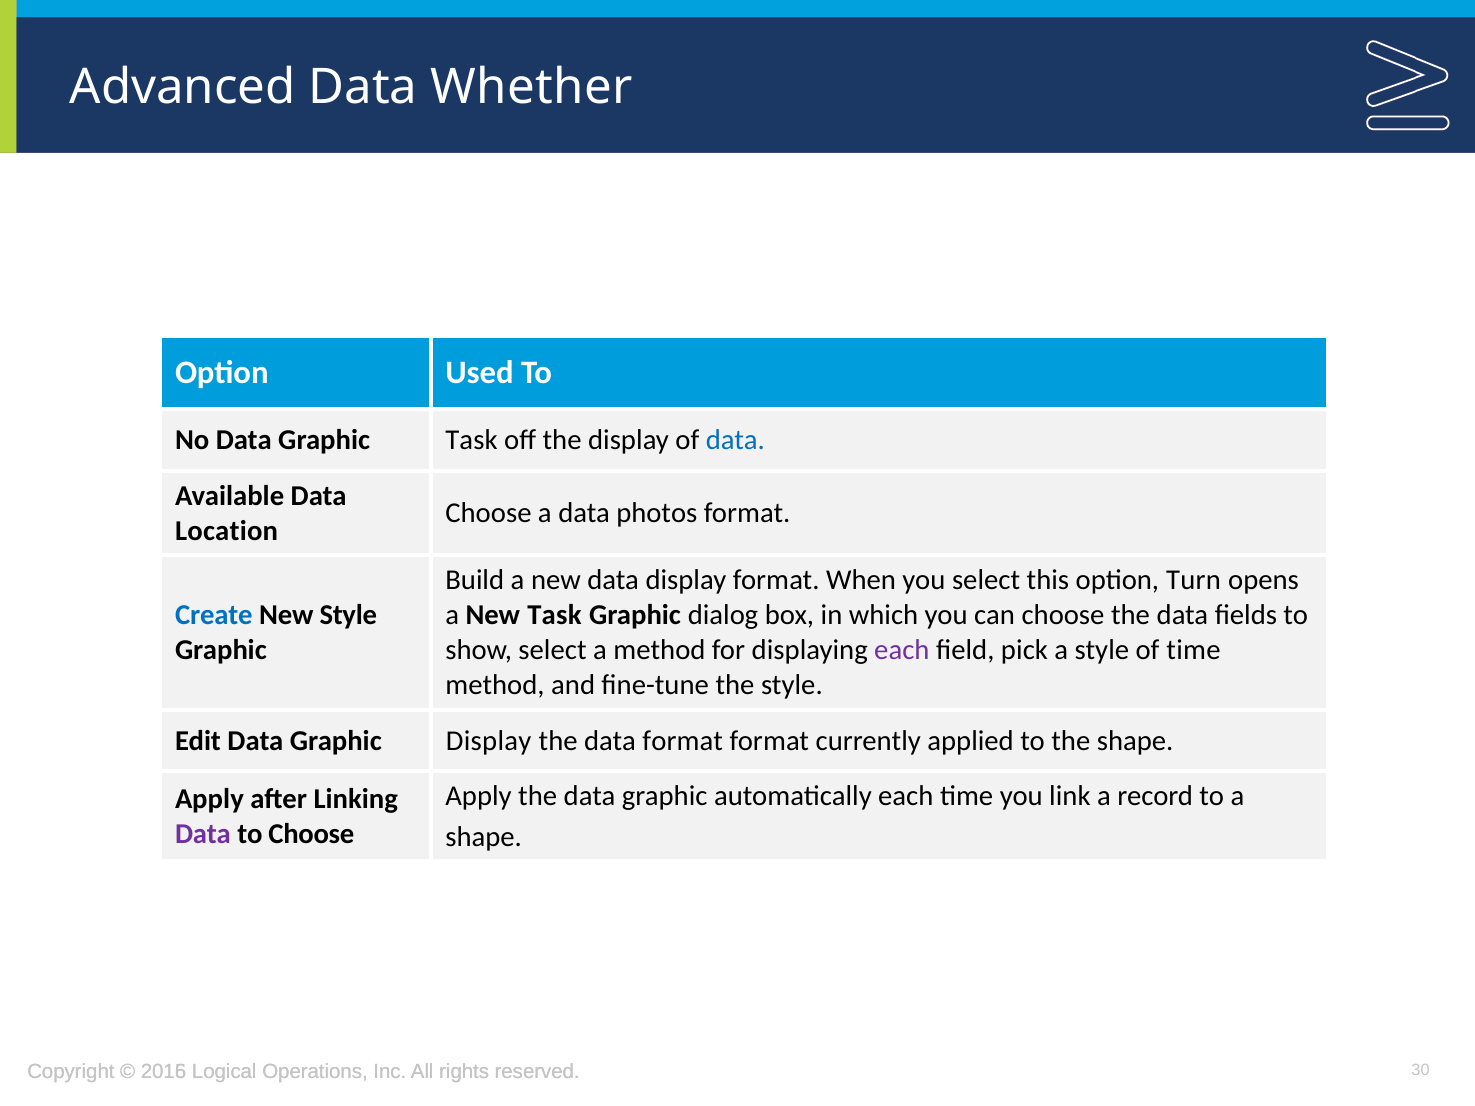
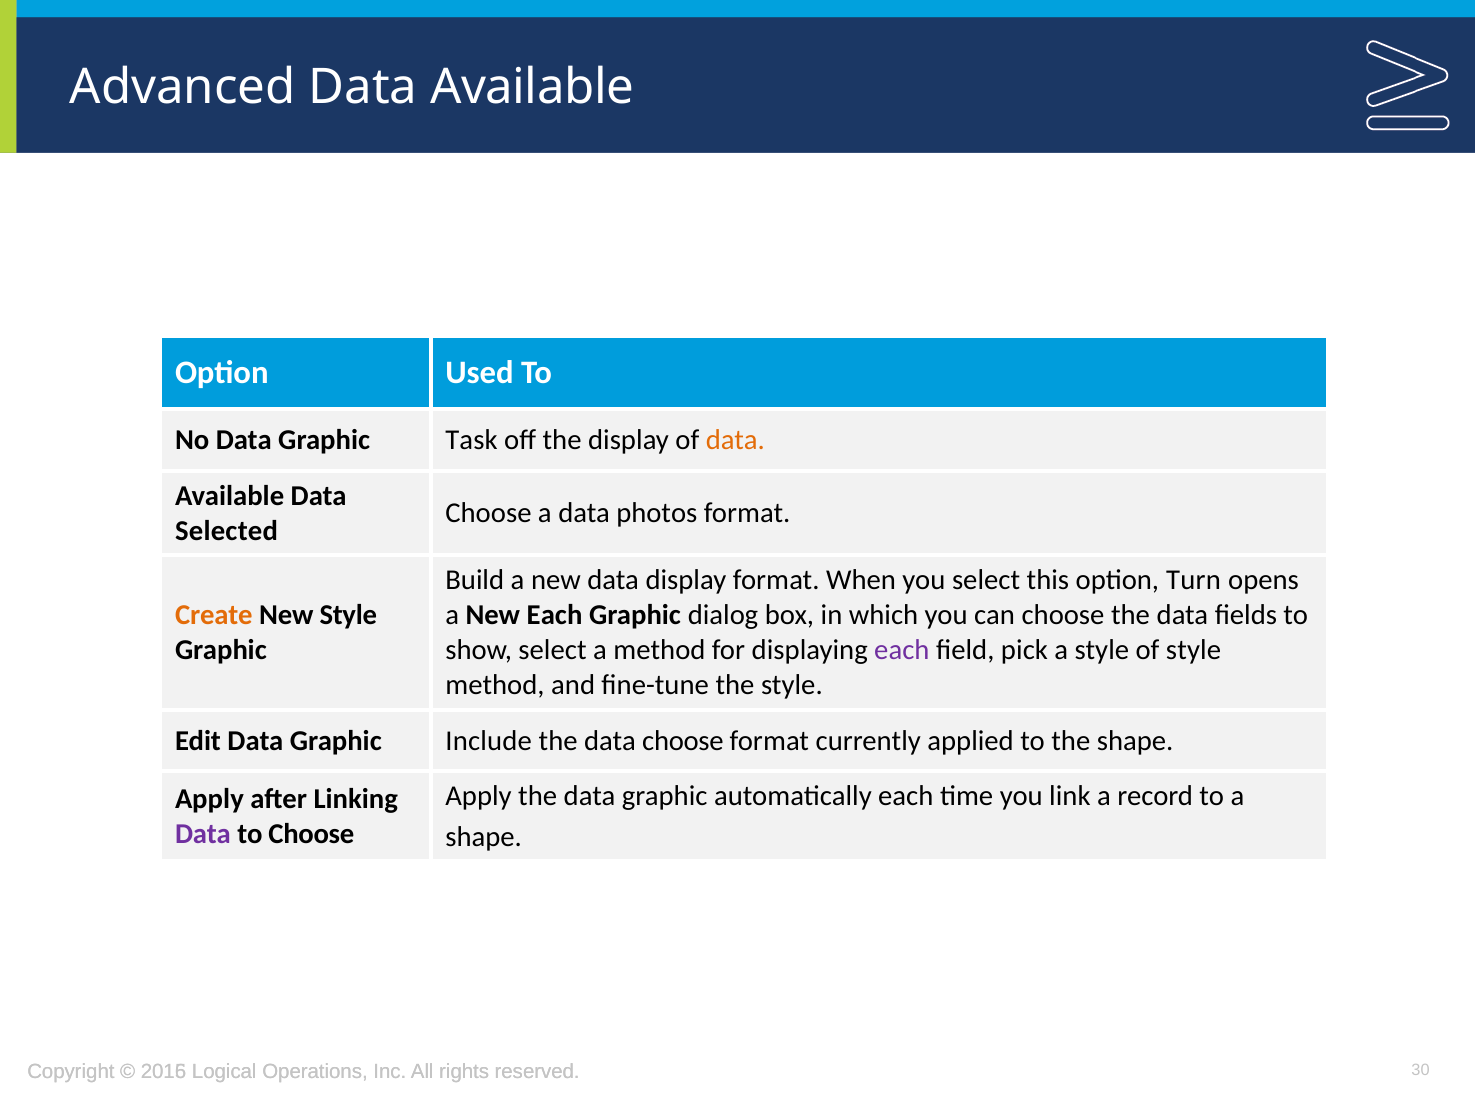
Advanced Data Whether: Whether -> Available
data at (735, 440) colour: blue -> orange
Location: Location -> Selected
Create colour: blue -> orange
New Task: Task -> Each
of time: time -> style
Graphic Display: Display -> Include
data format: format -> choose
